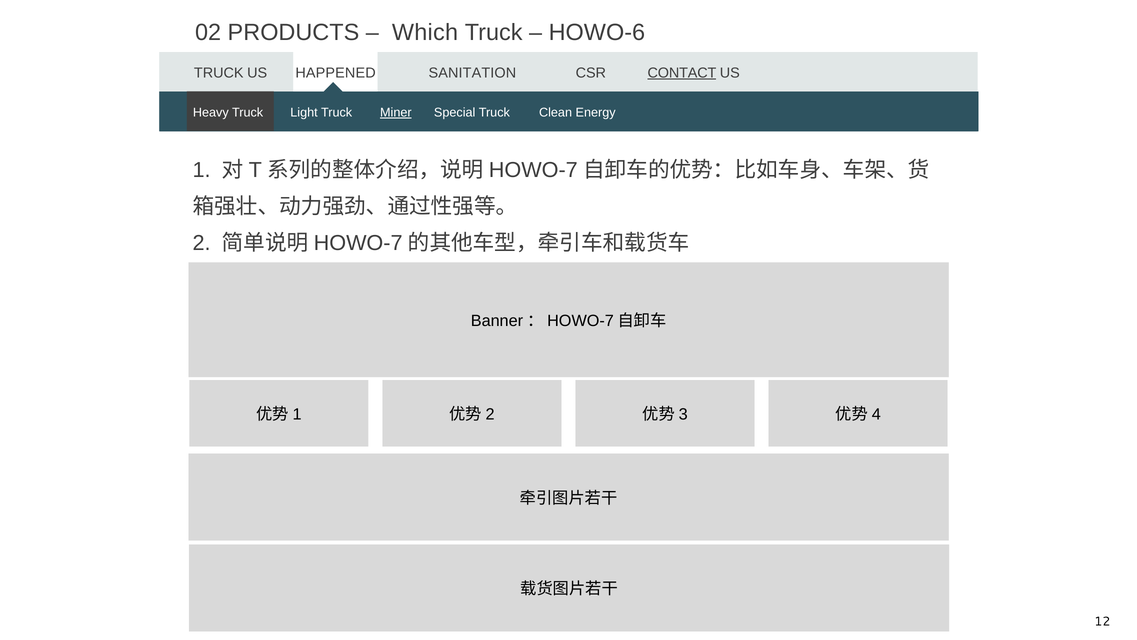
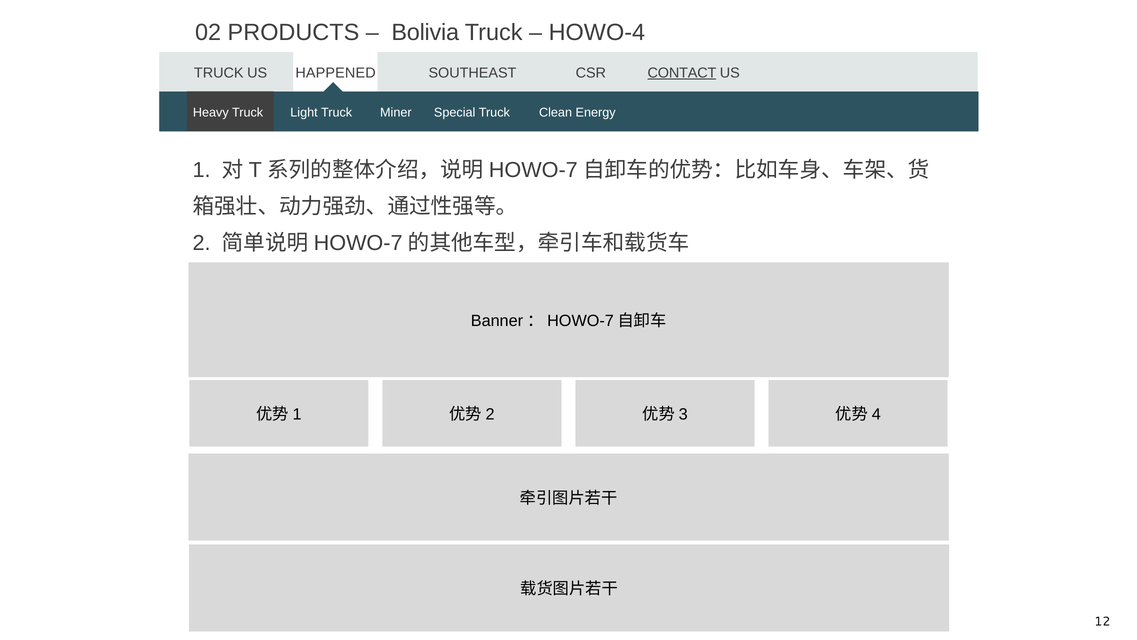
Which: Which -> Bolivia
HOWO-6: HOWO-6 -> HOWO-4
SANITATION: SANITATION -> SOUTHEAST
Miner at (396, 112) underline: present -> none
